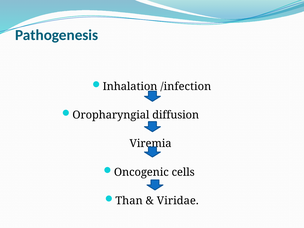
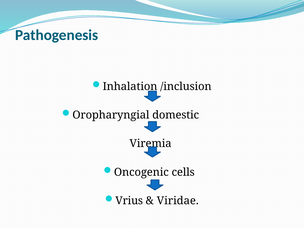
/infection: /infection -> /inclusion
diffusion: diffusion -> domestic
Than: Than -> Vrius
